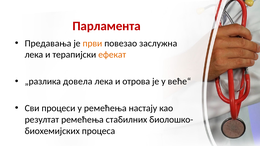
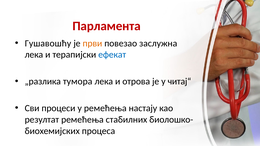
Предавања: Предавања -> Гушавошћу
ефекат colour: orange -> blue
довела: довела -> тумора
веће“: веће“ -> читај“
